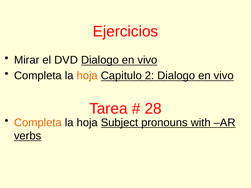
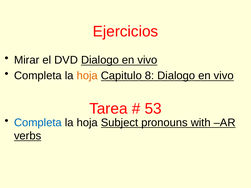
2: 2 -> 8
28: 28 -> 53
Completa at (38, 123) colour: orange -> blue
